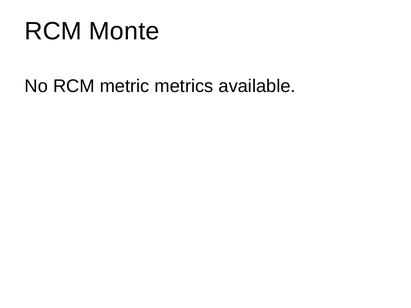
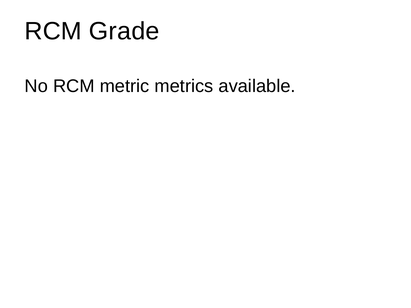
Monte: Monte -> Grade
